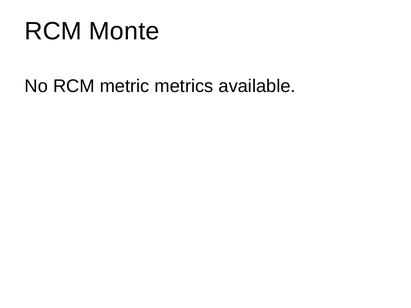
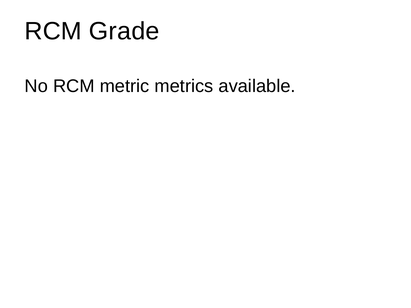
Monte: Monte -> Grade
